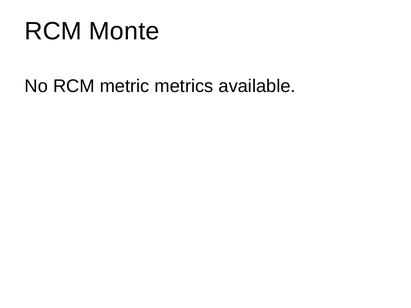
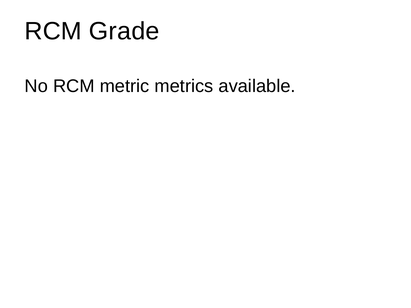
Monte: Monte -> Grade
